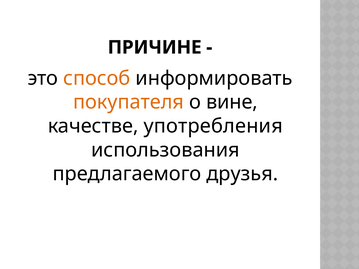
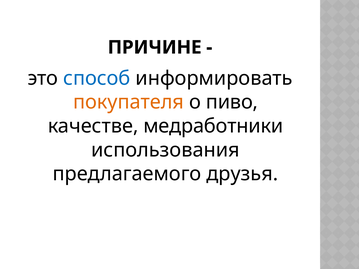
способ colour: orange -> blue
вине: вине -> пиво
употребления: употребления -> медработники
